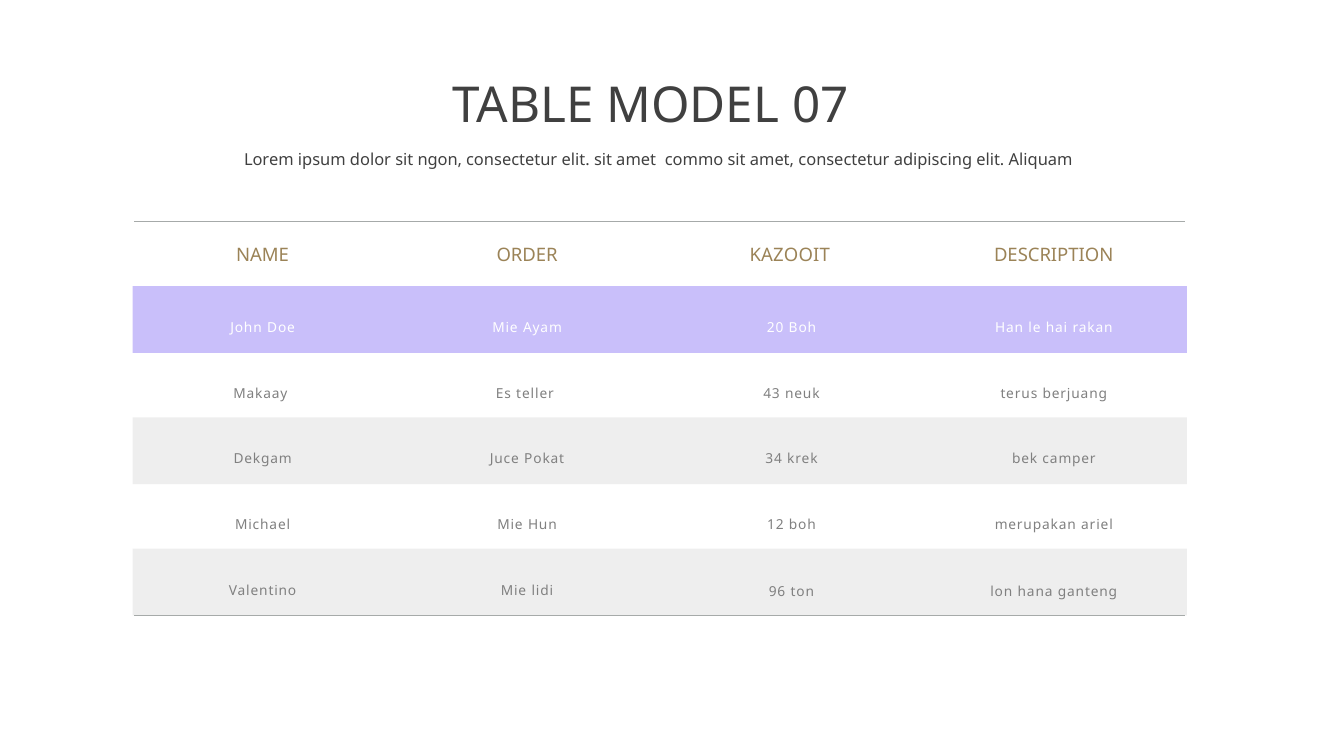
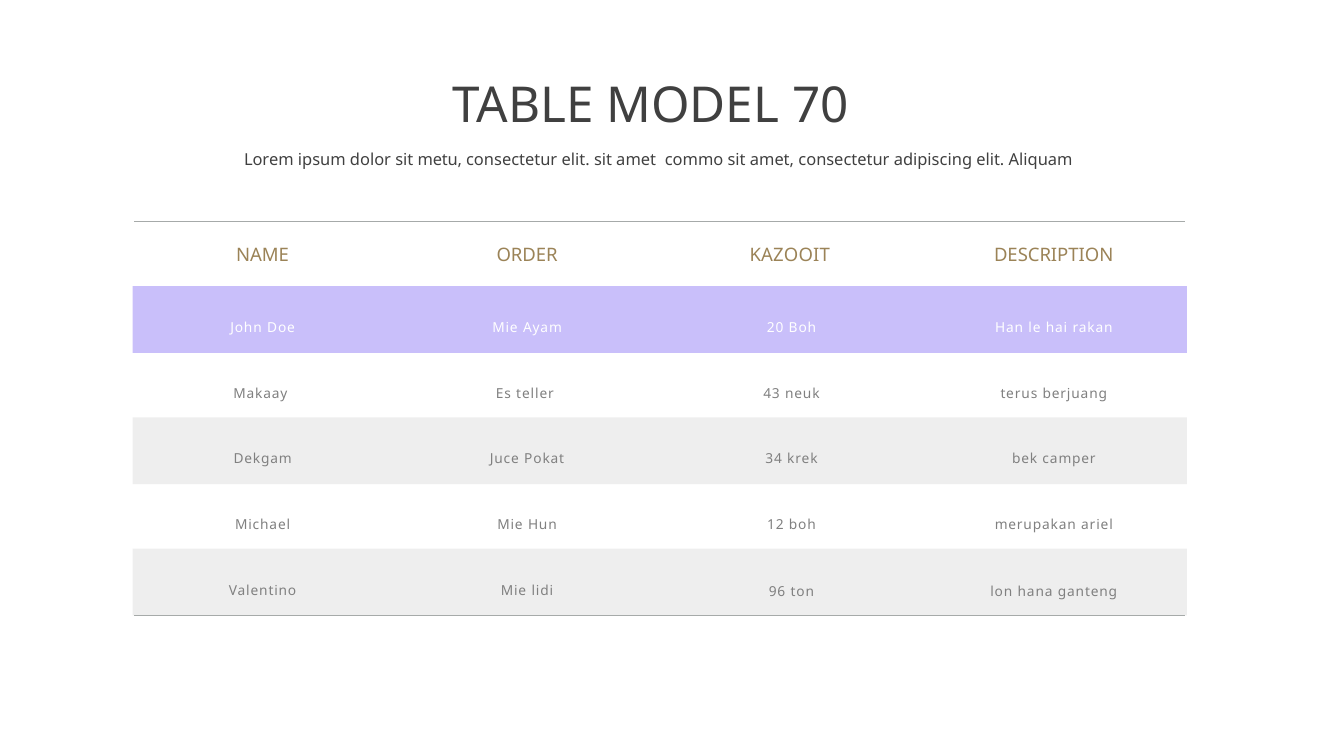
07: 07 -> 70
ngon: ngon -> metu
